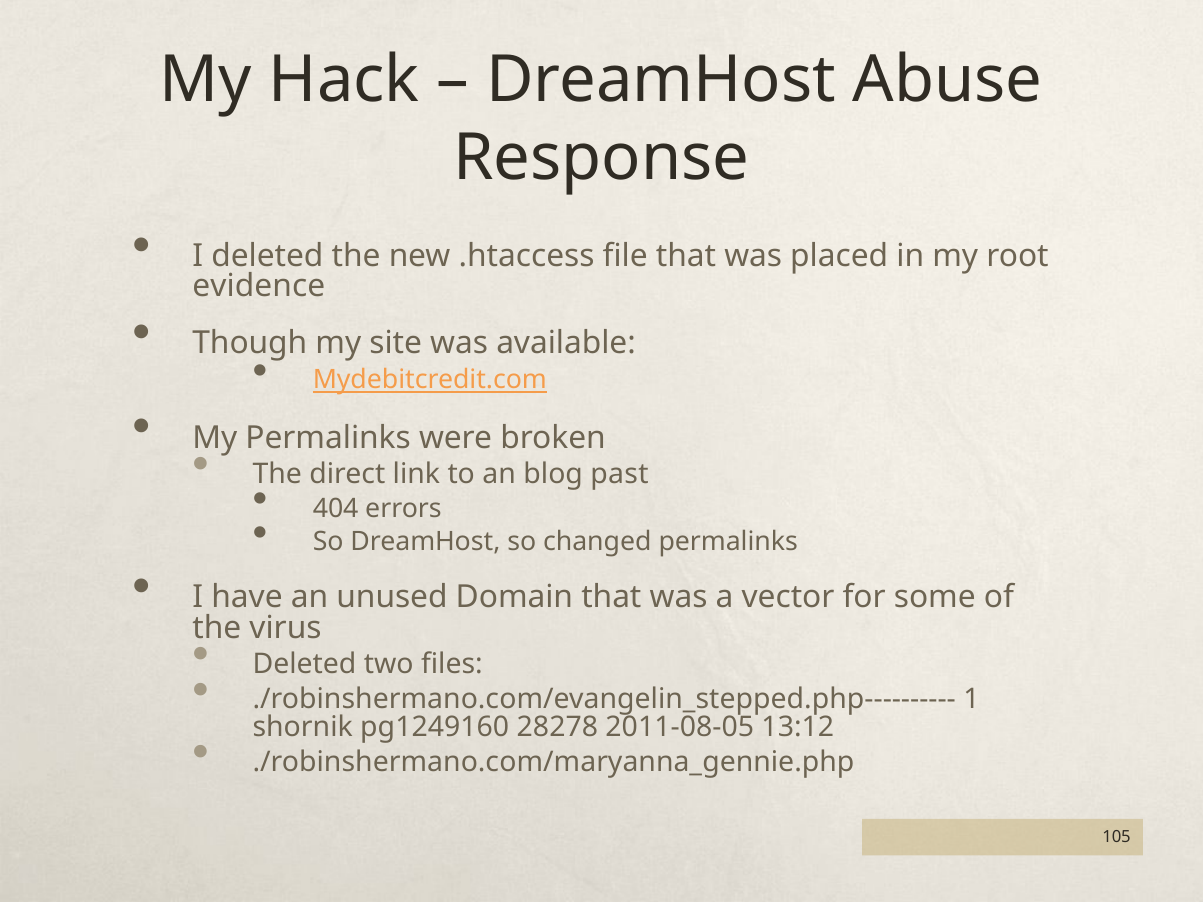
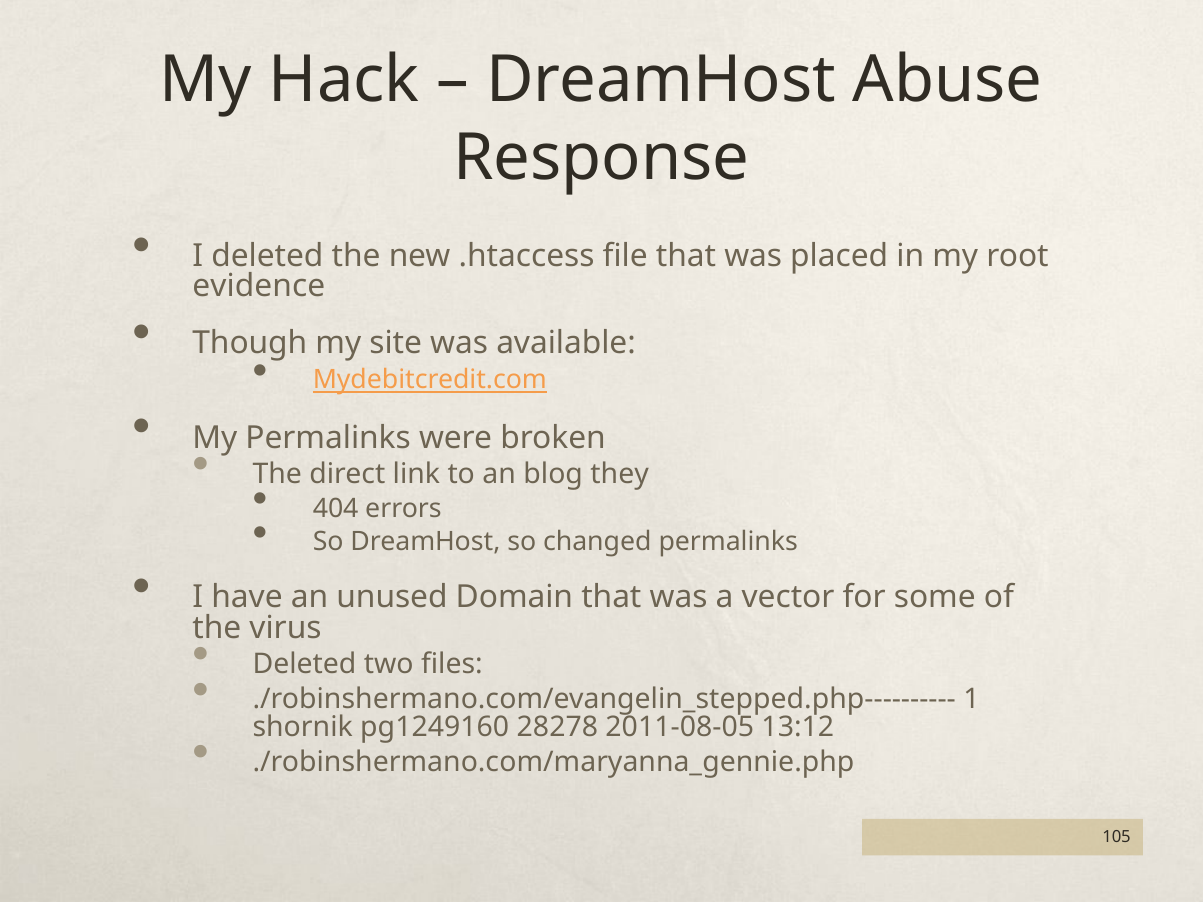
past: past -> they
